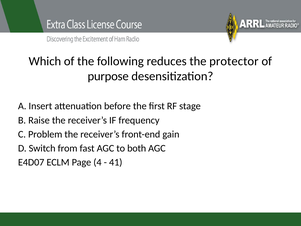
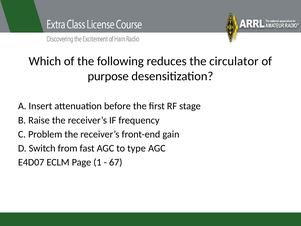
protector: protector -> circulator
both: both -> type
4: 4 -> 1
41: 41 -> 67
